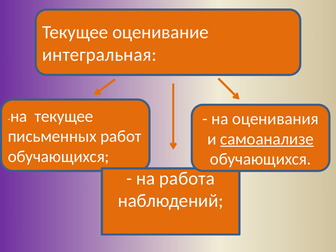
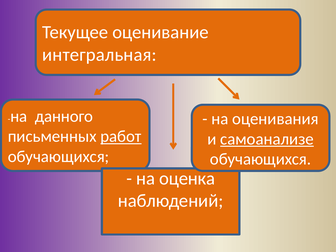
на текущее: текущее -> данного
работ underline: none -> present
работа: работа -> оценка
